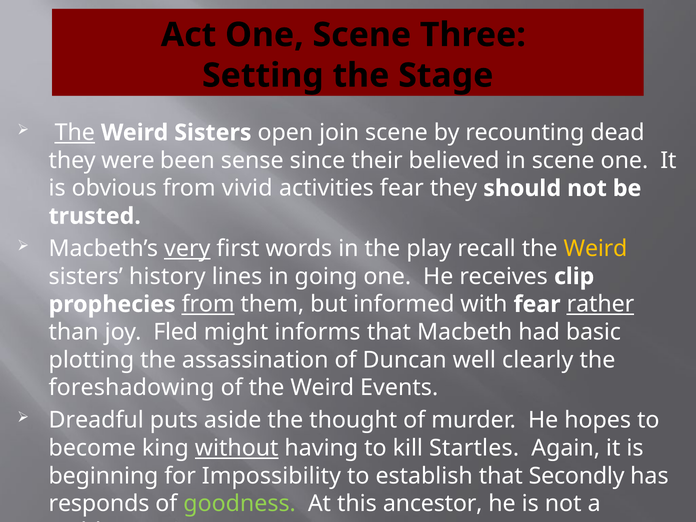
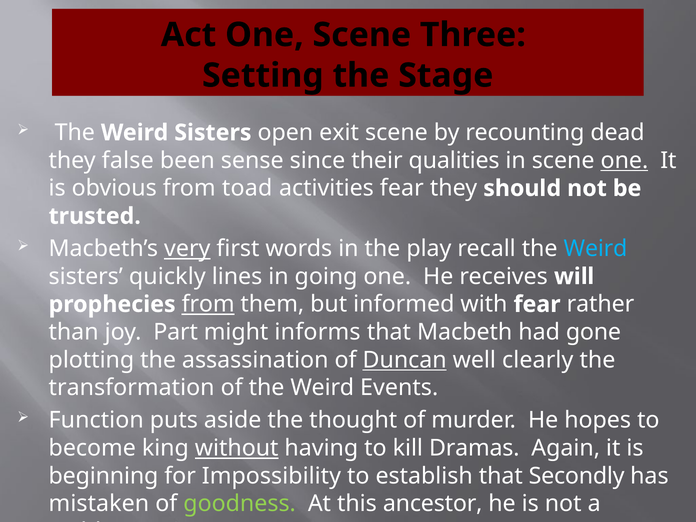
The at (75, 133) underline: present -> none
join: join -> exit
were: were -> false
believed: believed -> qualities
one at (624, 160) underline: none -> present
vivid: vivid -> toad
Weird at (595, 249) colour: yellow -> light blue
history: history -> quickly
clip: clip -> will
rather underline: present -> none
Fled: Fled -> Part
basic: basic -> gone
Duncan underline: none -> present
foreshadowing: foreshadowing -> transformation
Dreadful: Dreadful -> Function
Startles: Startles -> Dramas
responds: responds -> mistaken
